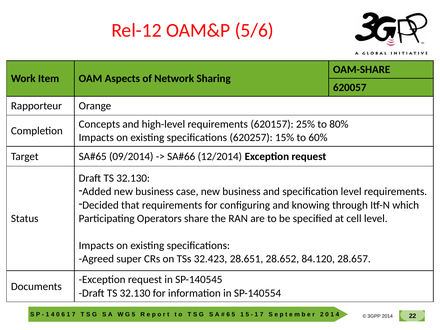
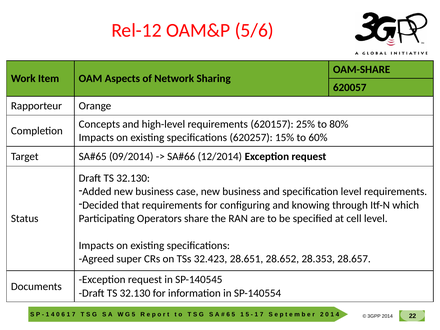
84.120: 84.120 -> 28.353
